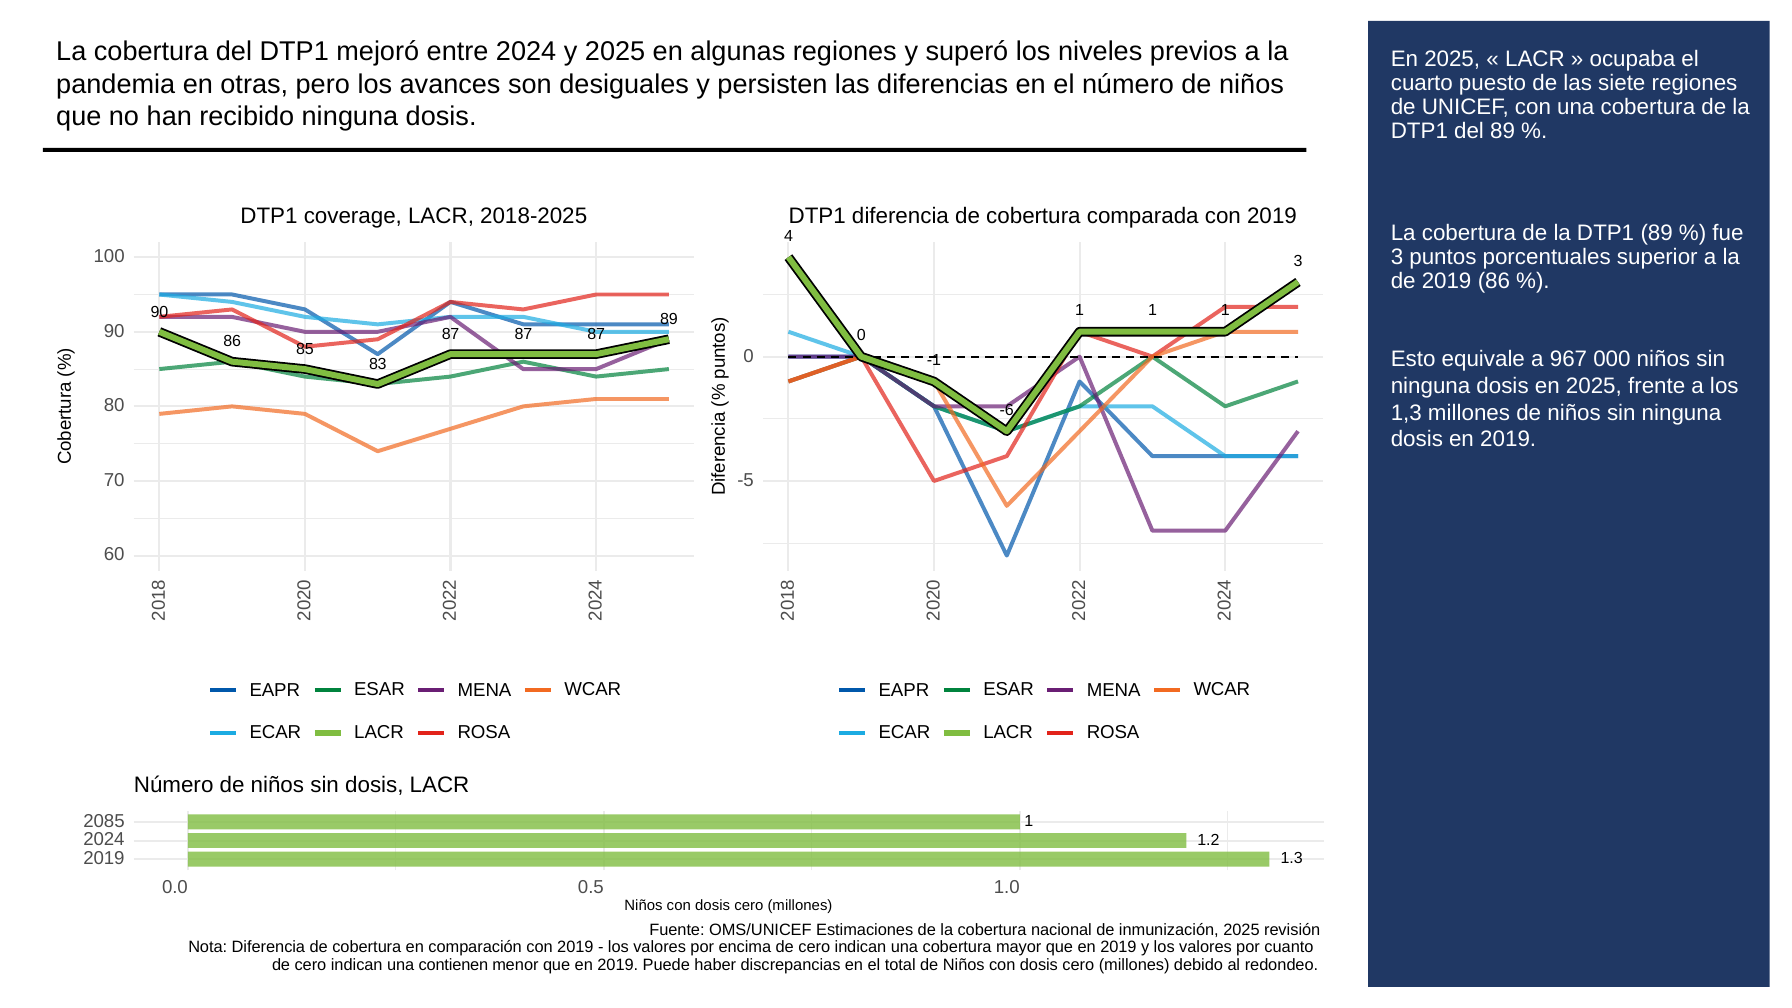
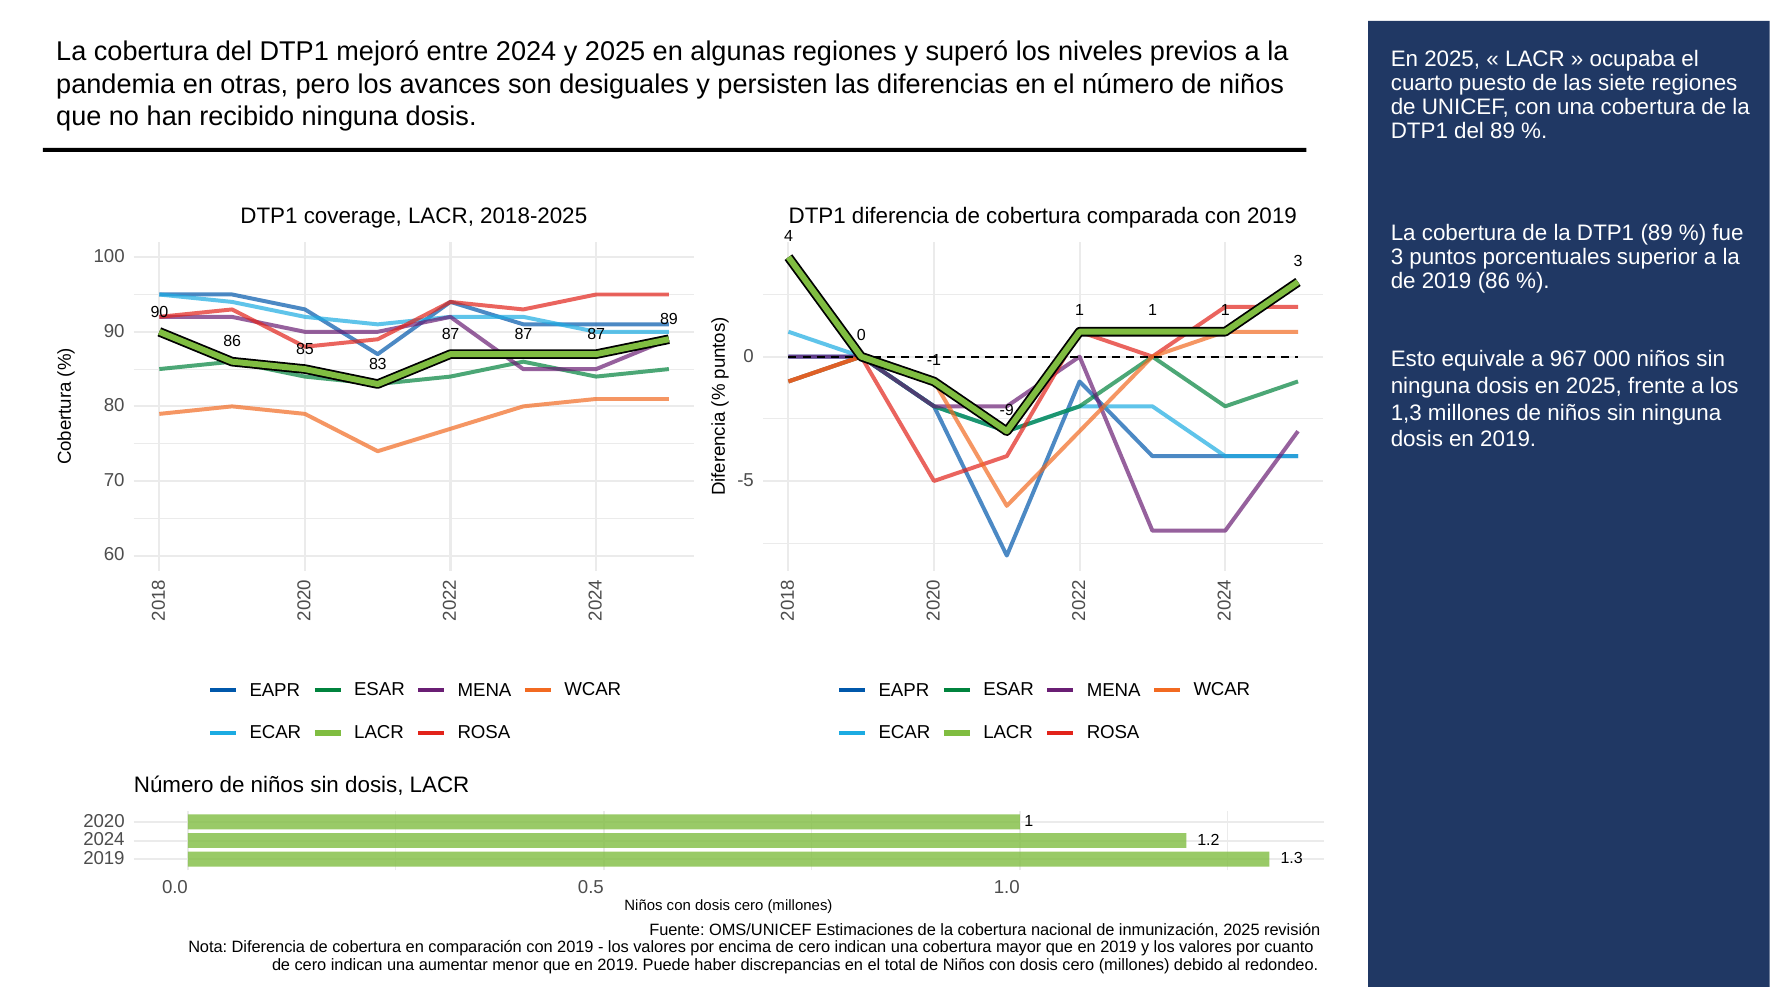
-6: -6 -> -9
2085: 2085 -> 2020
contienen: contienen -> aumentar
